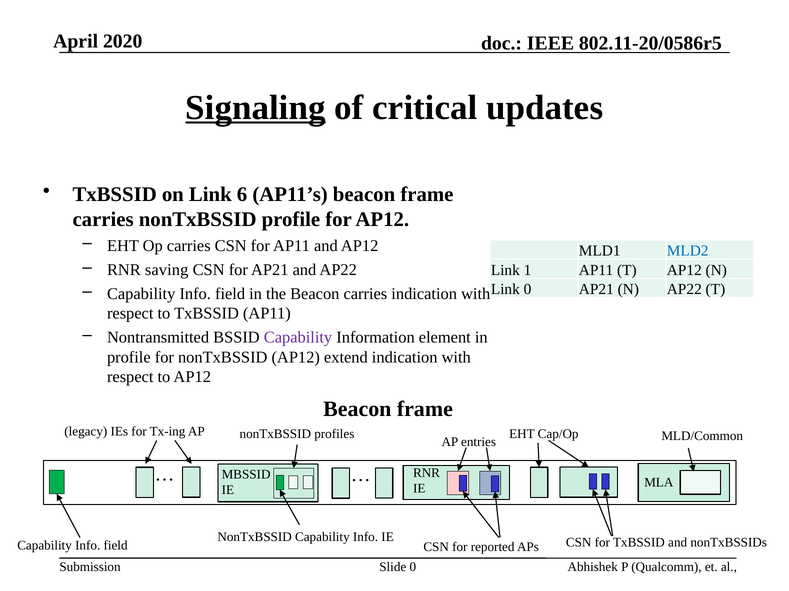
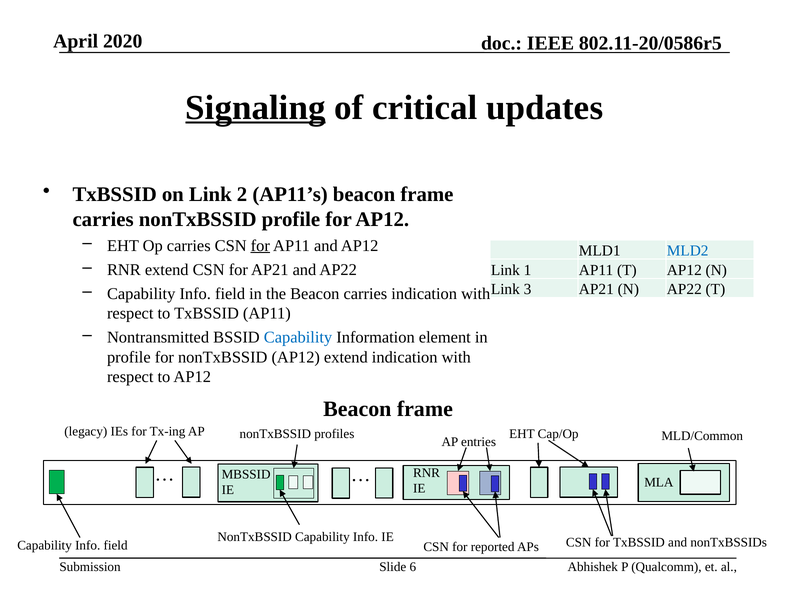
6: 6 -> 2
for at (260, 246) underline: none -> present
RNR saving: saving -> extend
Link 0: 0 -> 3
Capability at (298, 338) colour: purple -> blue
Slide 0: 0 -> 6
